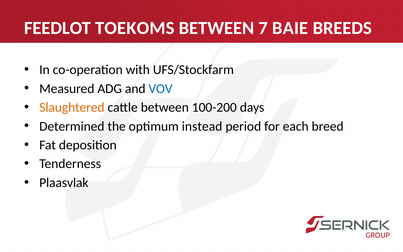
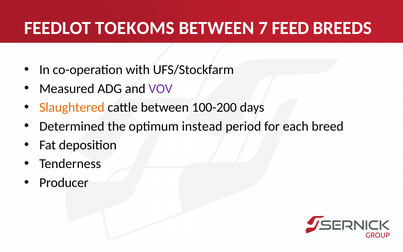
BAIE: BAIE -> FEED
VOV colour: blue -> purple
Plaasvlak: Plaasvlak -> Producer
